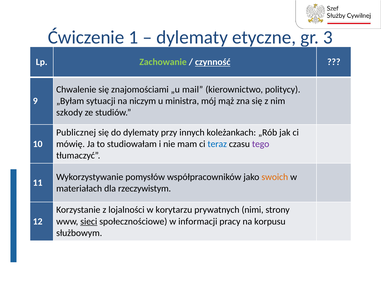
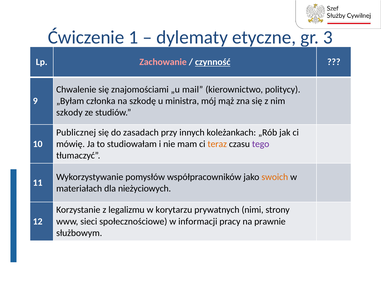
Zachowanie colour: light green -> pink
sytuacji: sytuacji -> członka
niczym: niczym -> szkodę
do dylematy: dylematy -> zasadach
teraz colour: blue -> orange
rzeczywistym: rzeczywistym -> nieżyciowych
lojalności: lojalności -> legalizmu
sieci underline: present -> none
korpusu: korpusu -> prawnie
